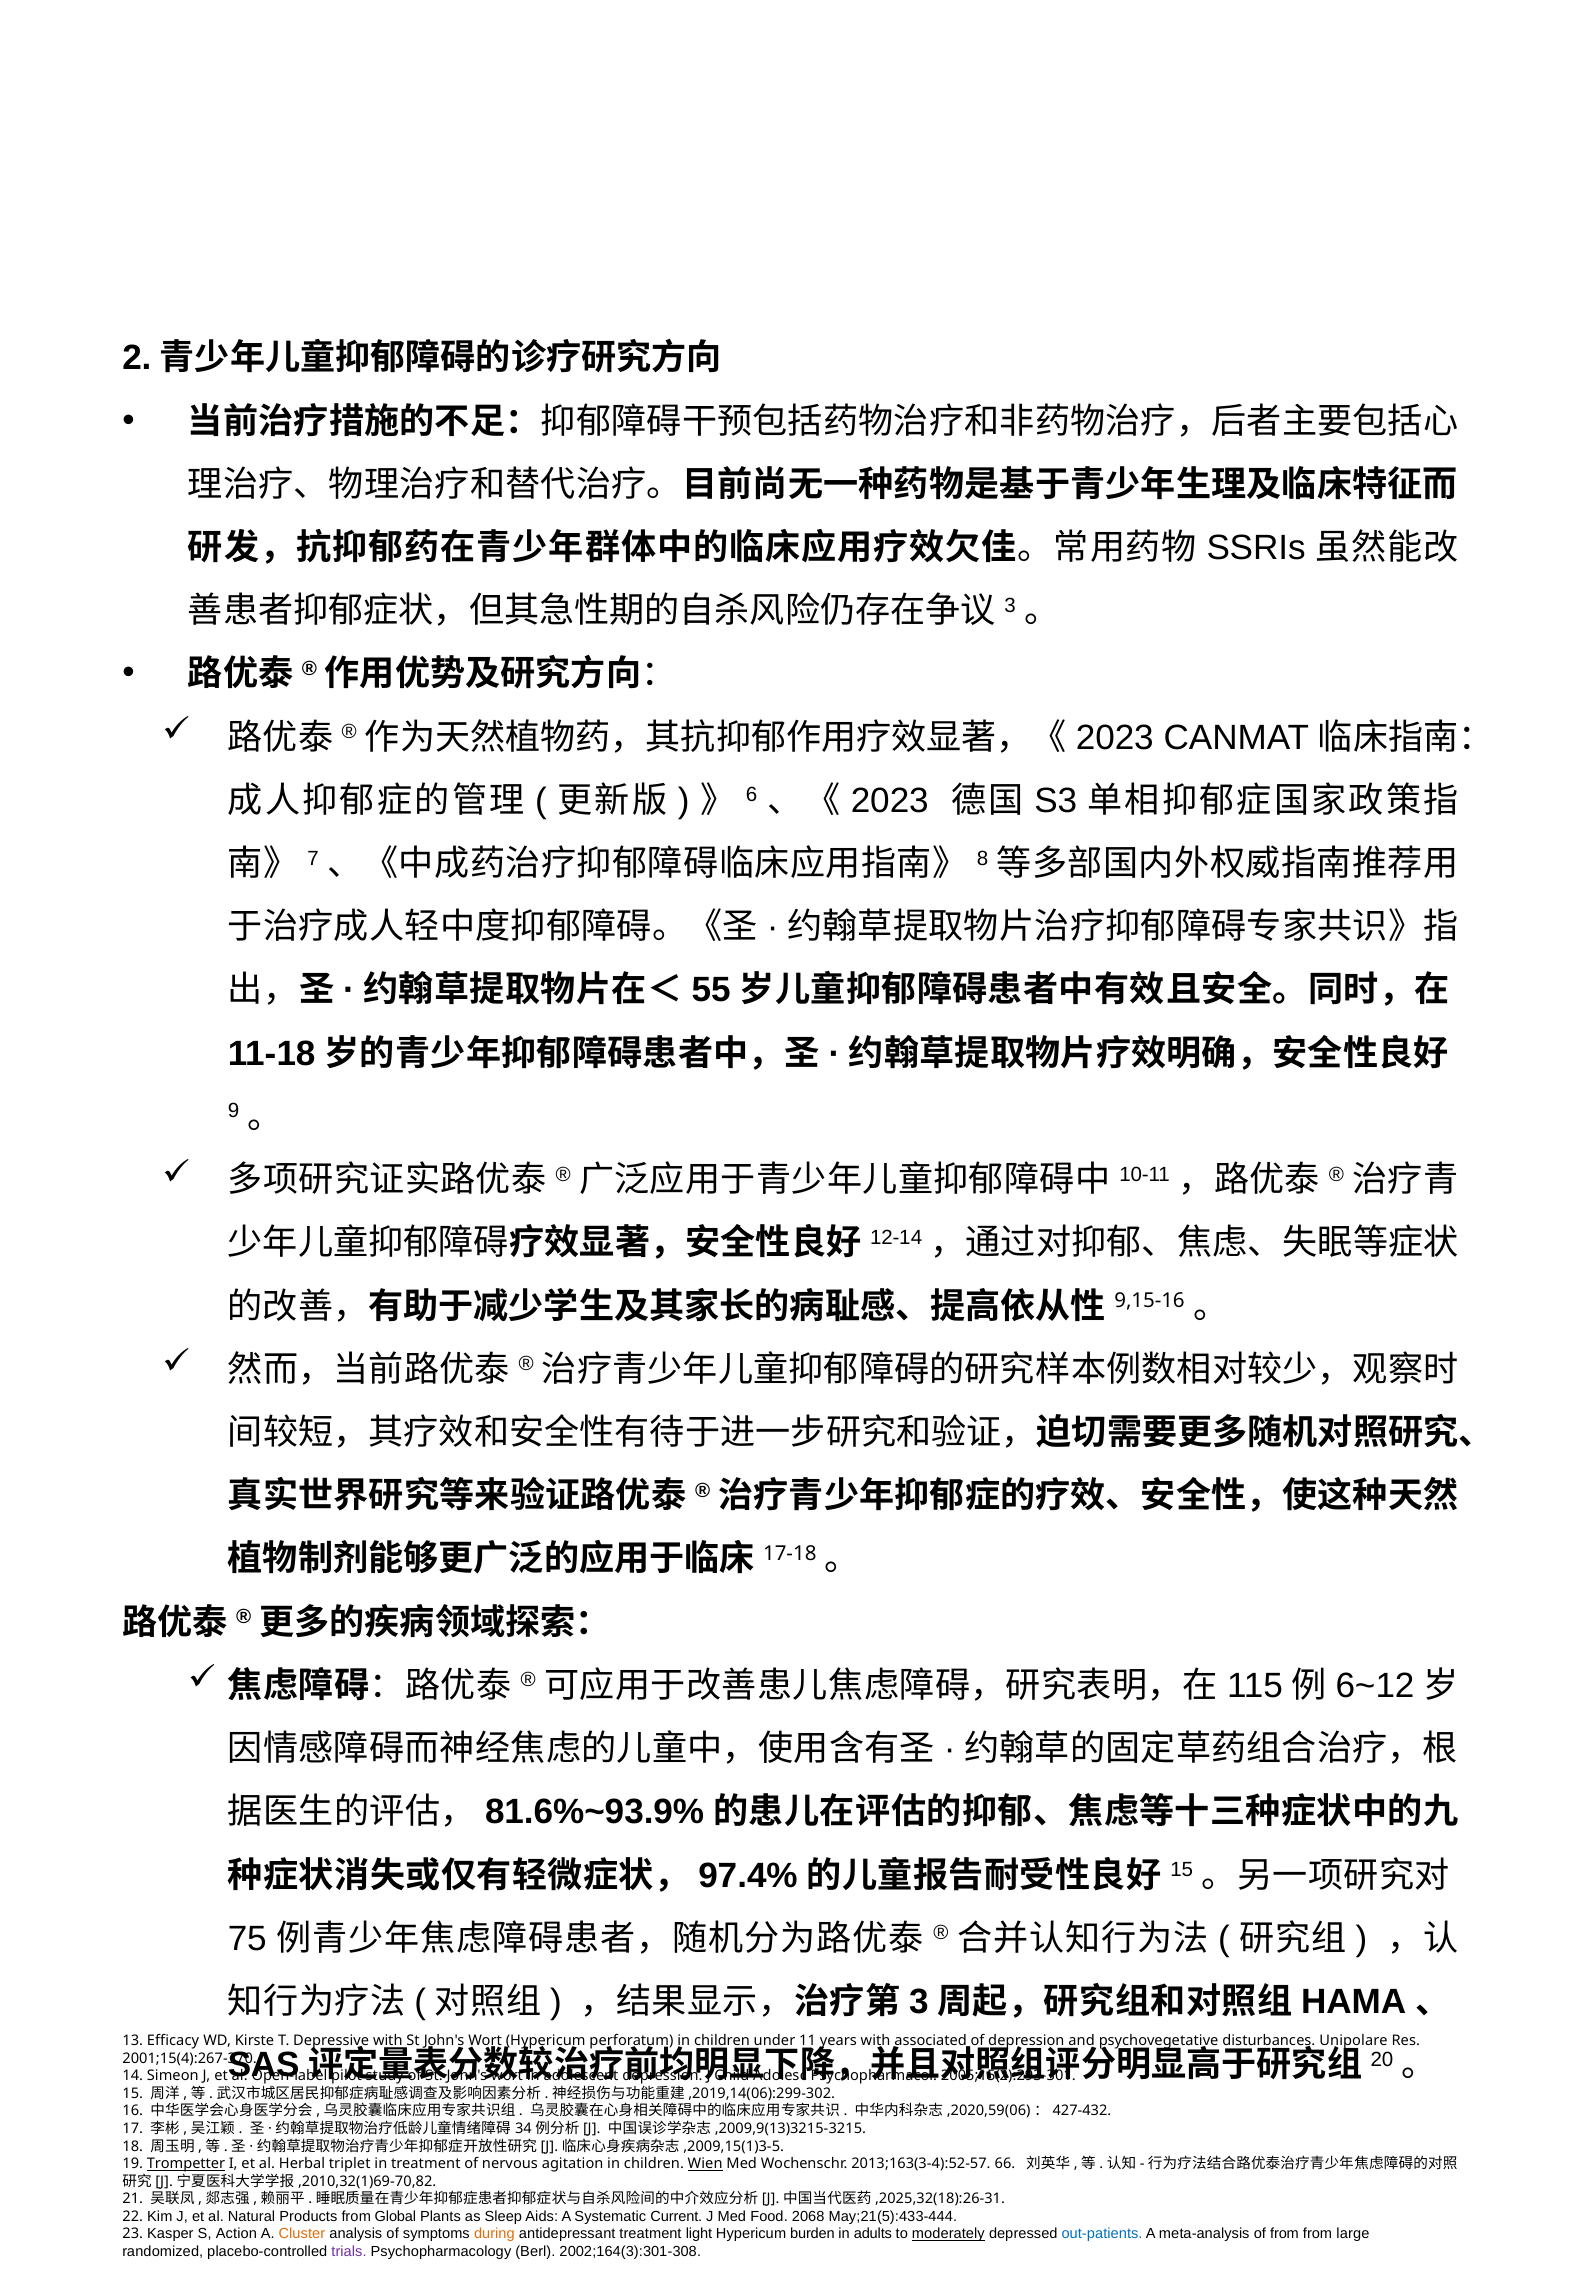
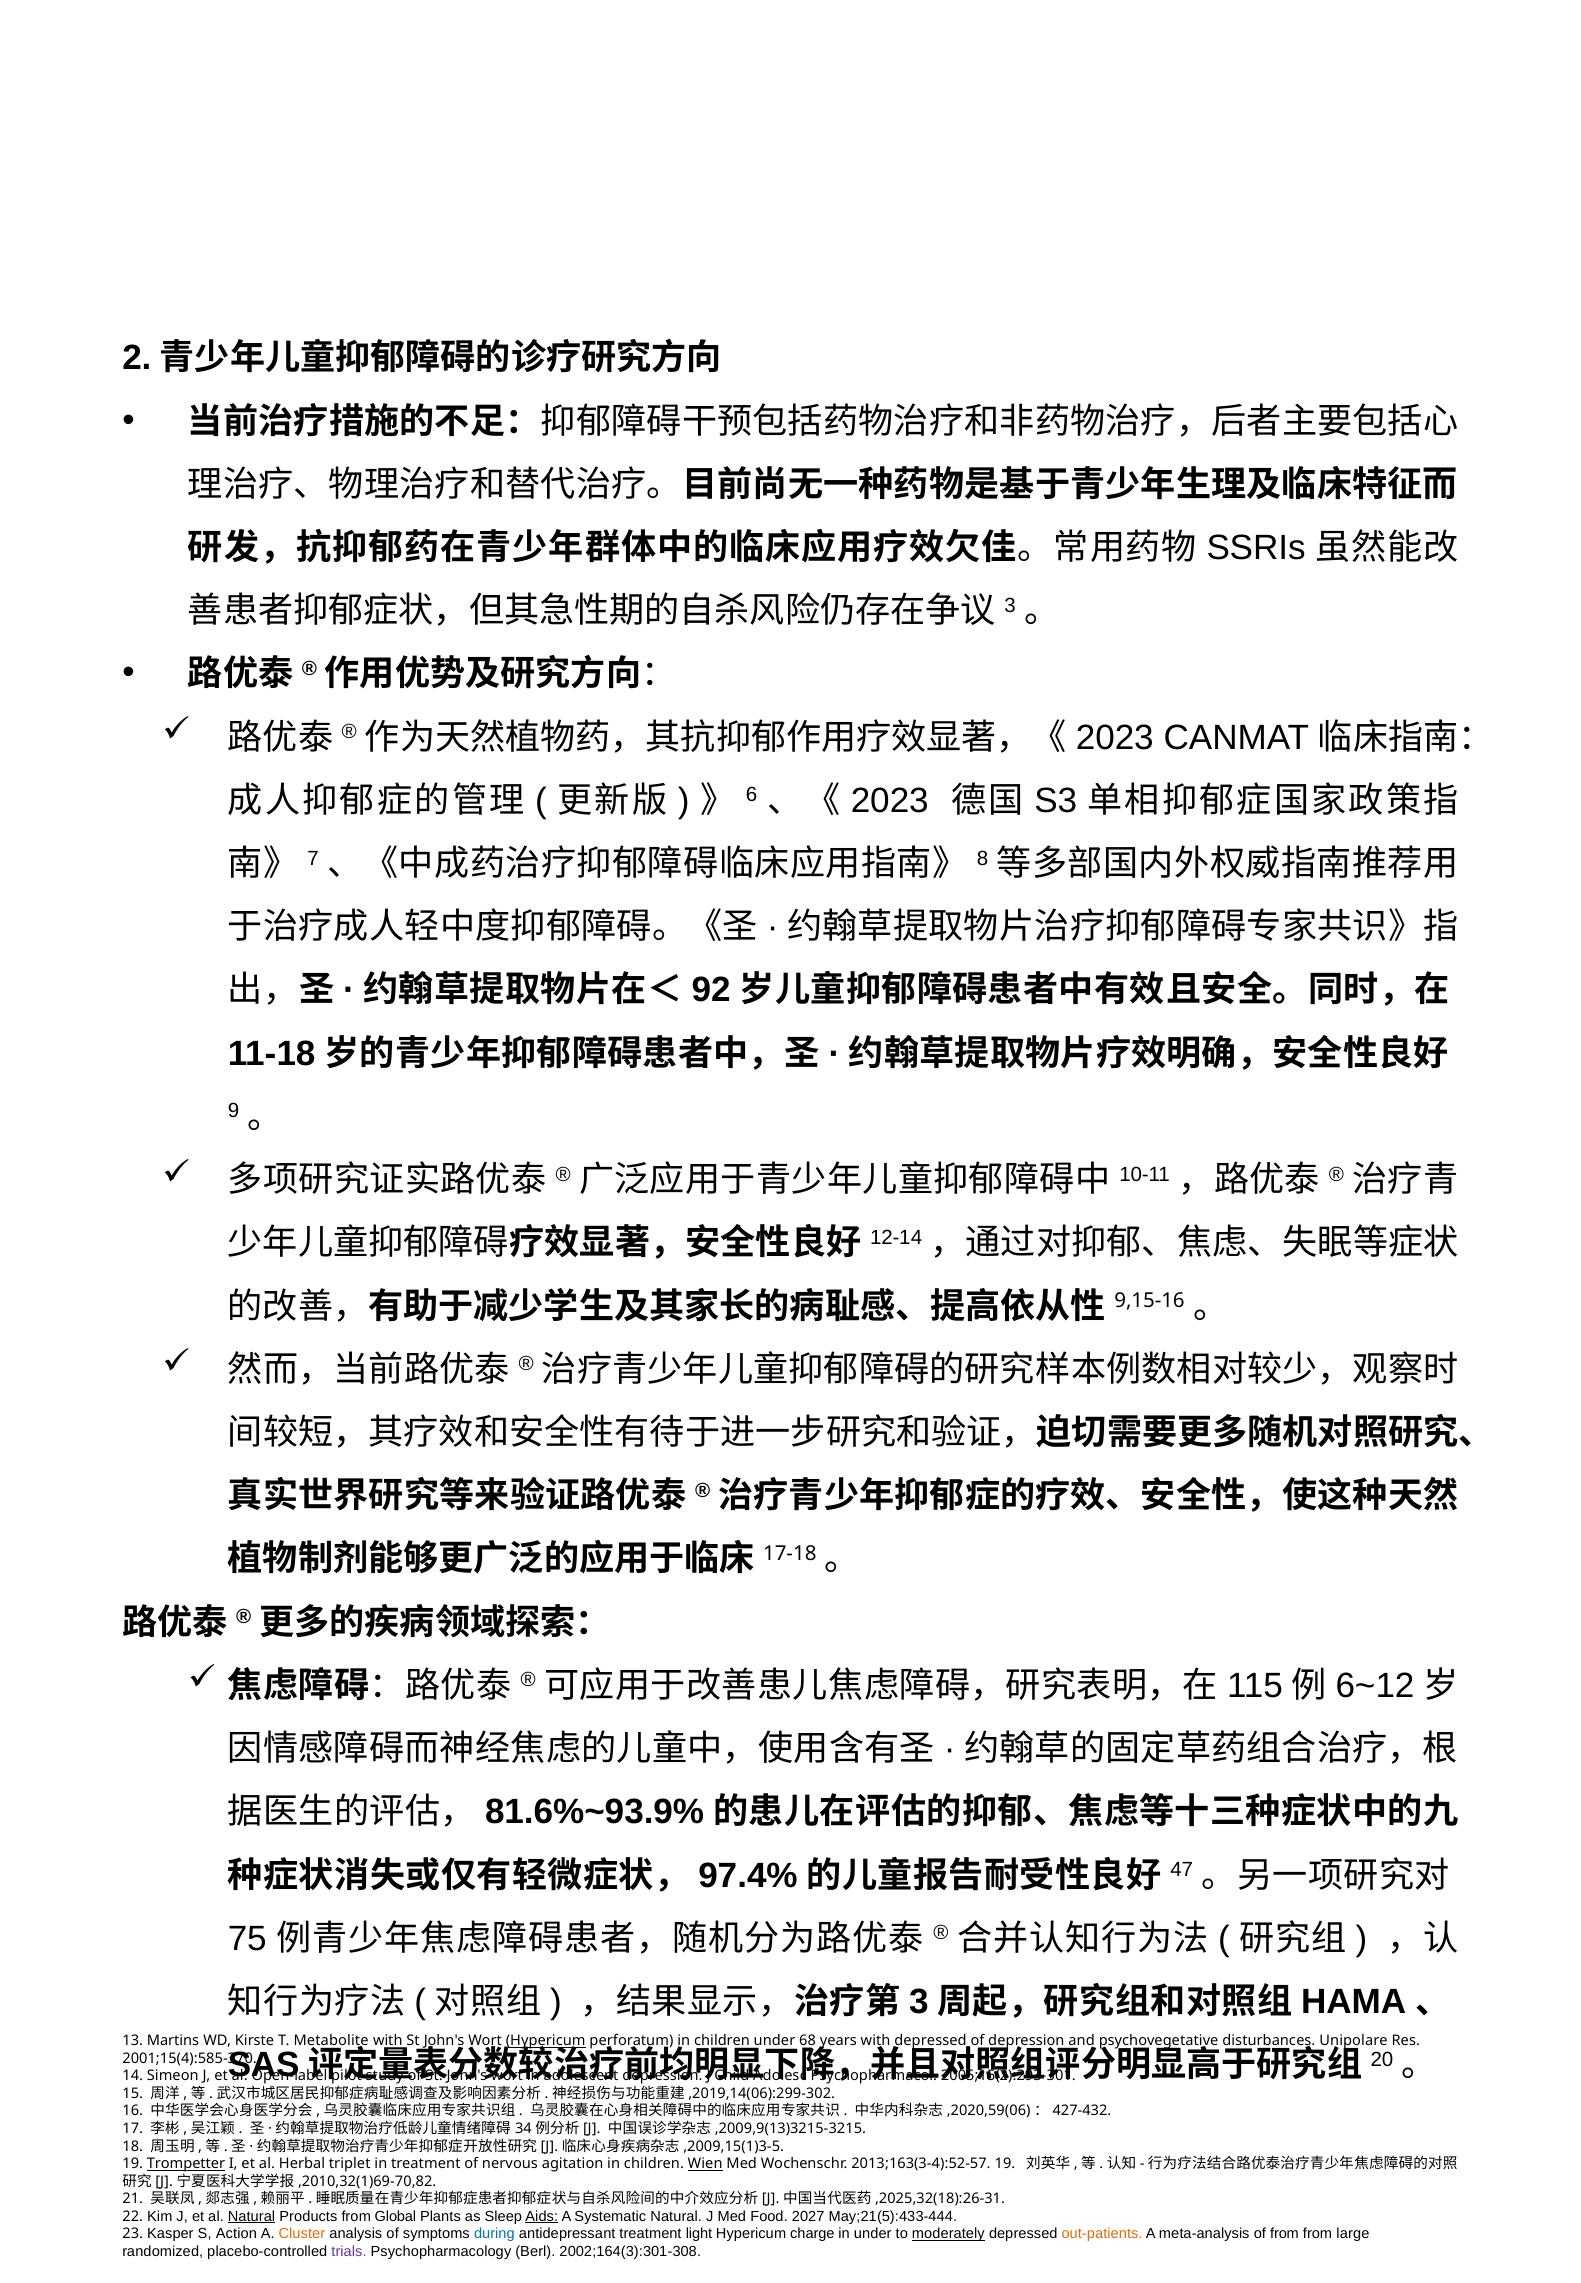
55: 55 -> 92
15 at (1182, 1870): 15 -> 47
Efficacy: Efficacy -> Martins
Depressive: Depressive -> Metabolite
Hypericum at (546, 2042) underline: none -> present
11: 11 -> 68
with associated: associated -> depressed
2001;15(4):267-370: 2001;15(4):267-370 -> 2001;15(4):585-370
2013;163(3-4):52-57 66: 66 -> 19
Natural at (252, 2217) underline: none -> present
Aids underline: none -> present
Systematic Current: Current -> Natural
2068: 2068 -> 2027
during colour: orange -> blue
burden: burden -> charge
in adults: adults -> under
out-patients colour: blue -> orange
